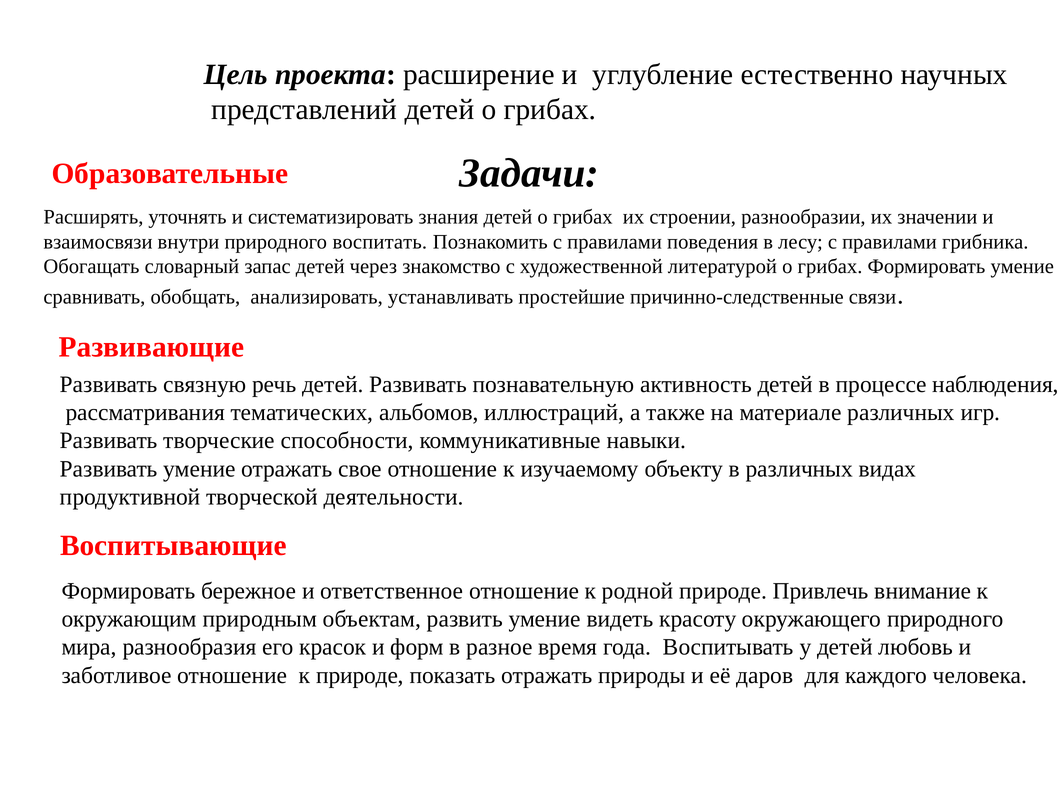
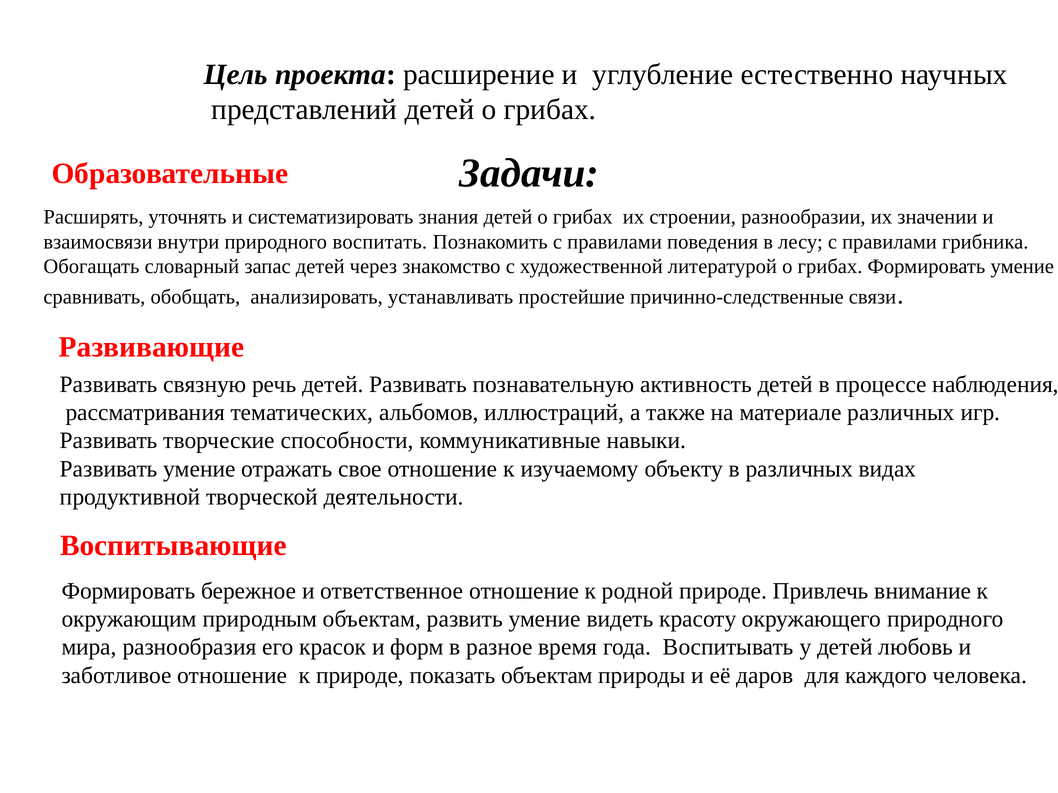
показать отражать: отражать -> объектам
